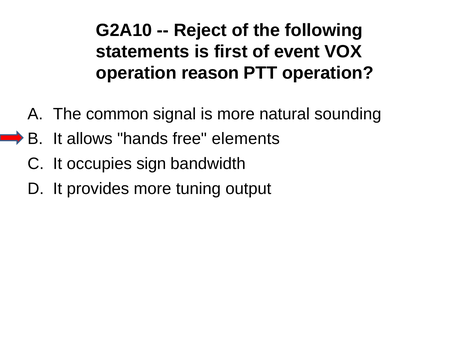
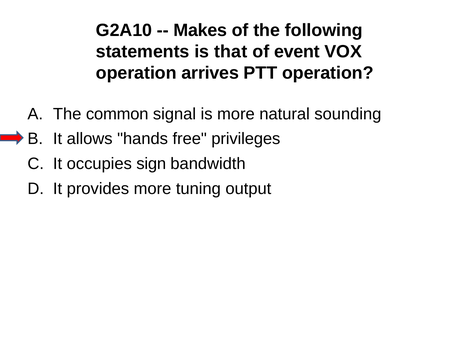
Reject: Reject -> Makes
first: first -> that
reason: reason -> arrives
elements: elements -> privileges
